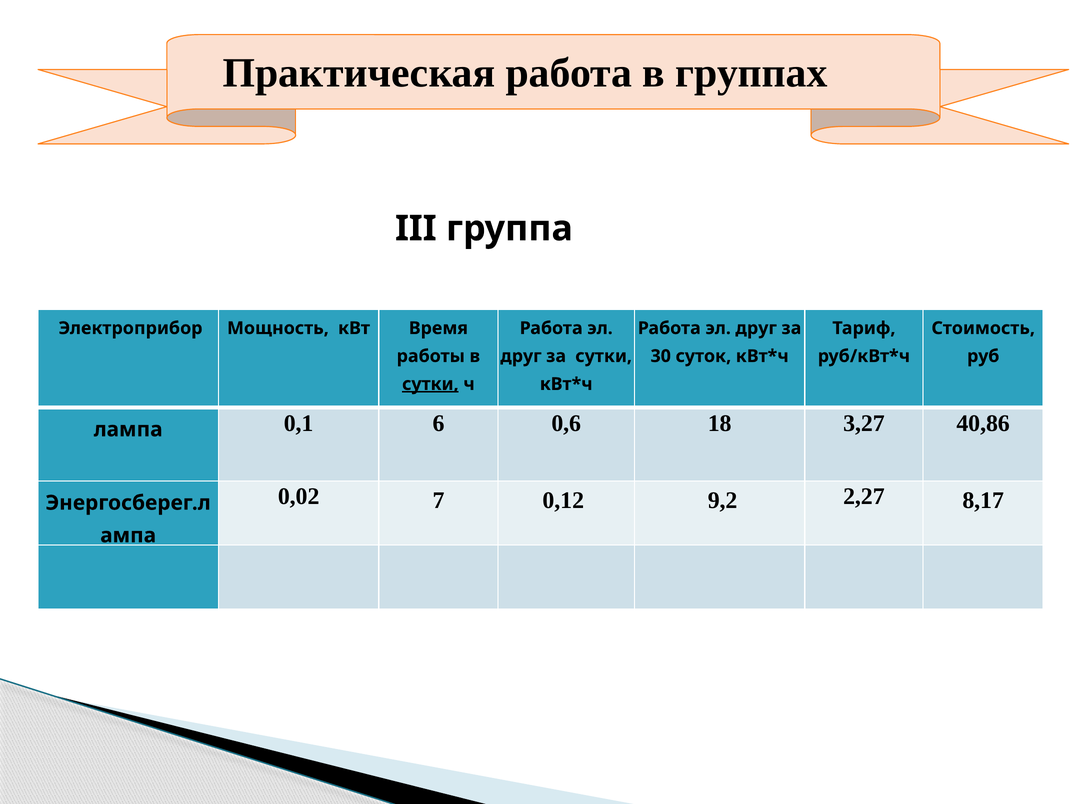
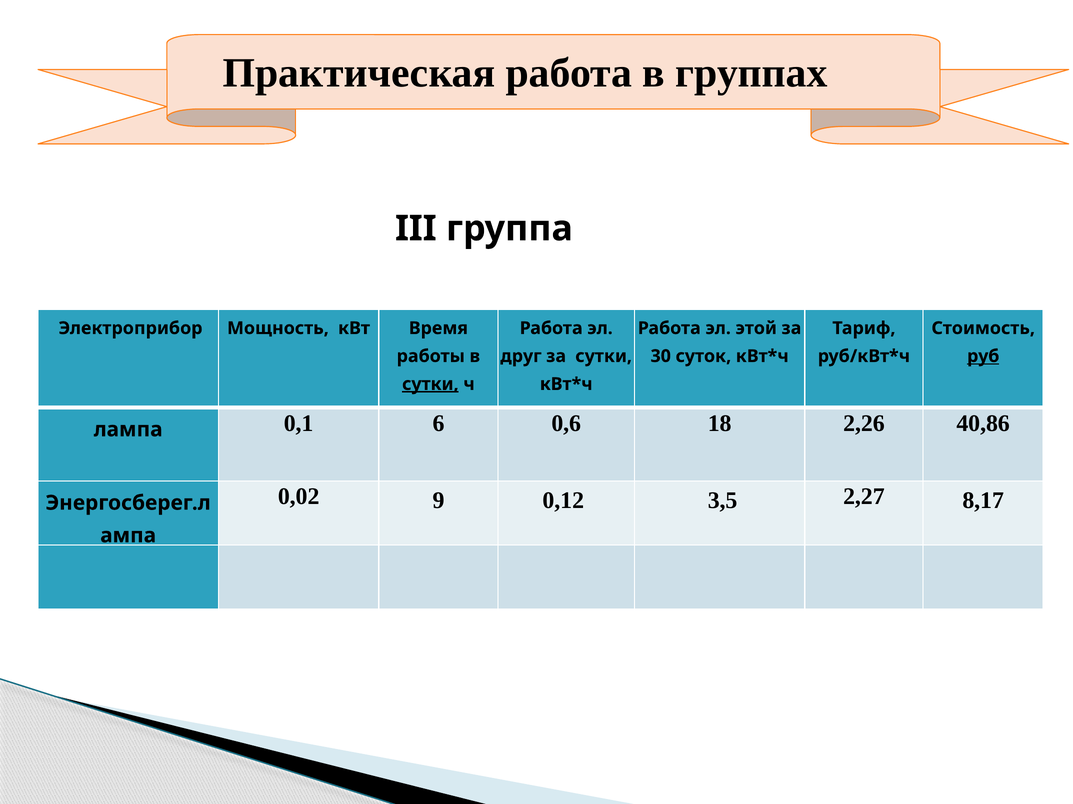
друг at (756, 329): друг -> этой
руб underline: none -> present
3,27: 3,27 -> 2,26
7: 7 -> 9
9,2: 9,2 -> 3,5
